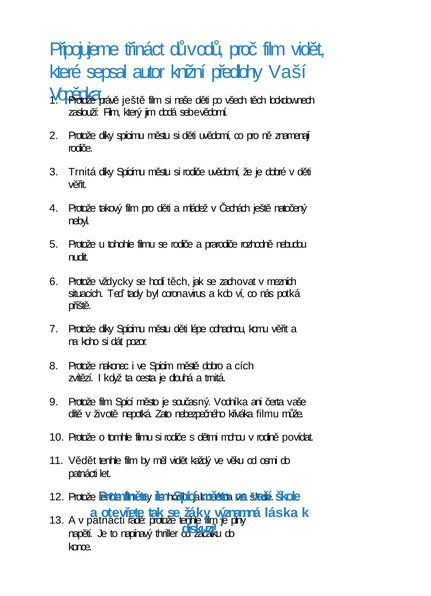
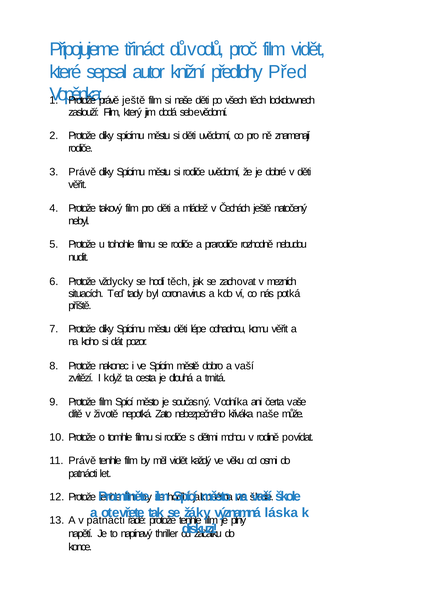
předlohy Vaší: Vaší -> Před
Trnitá at (82, 172): Trnitá -> Právě
a cích: cích -> vaší
křiváka filmu: filmu -> naše
Vědět at (82, 461): Vědět -> Právě
